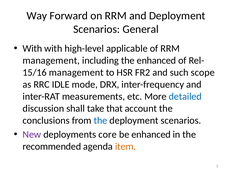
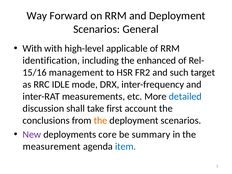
management at (51, 60): management -> identification
scope: scope -> target
that: that -> first
the at (100, 120) colour: blue -> orange
be enhanced: enhanced -> summary
recommended: recommended -> measurement
item colour: orange -> blue
